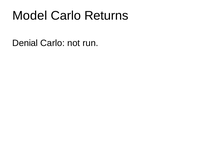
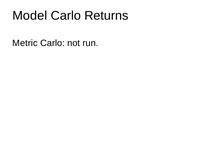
Denial: Denial -> Metric
